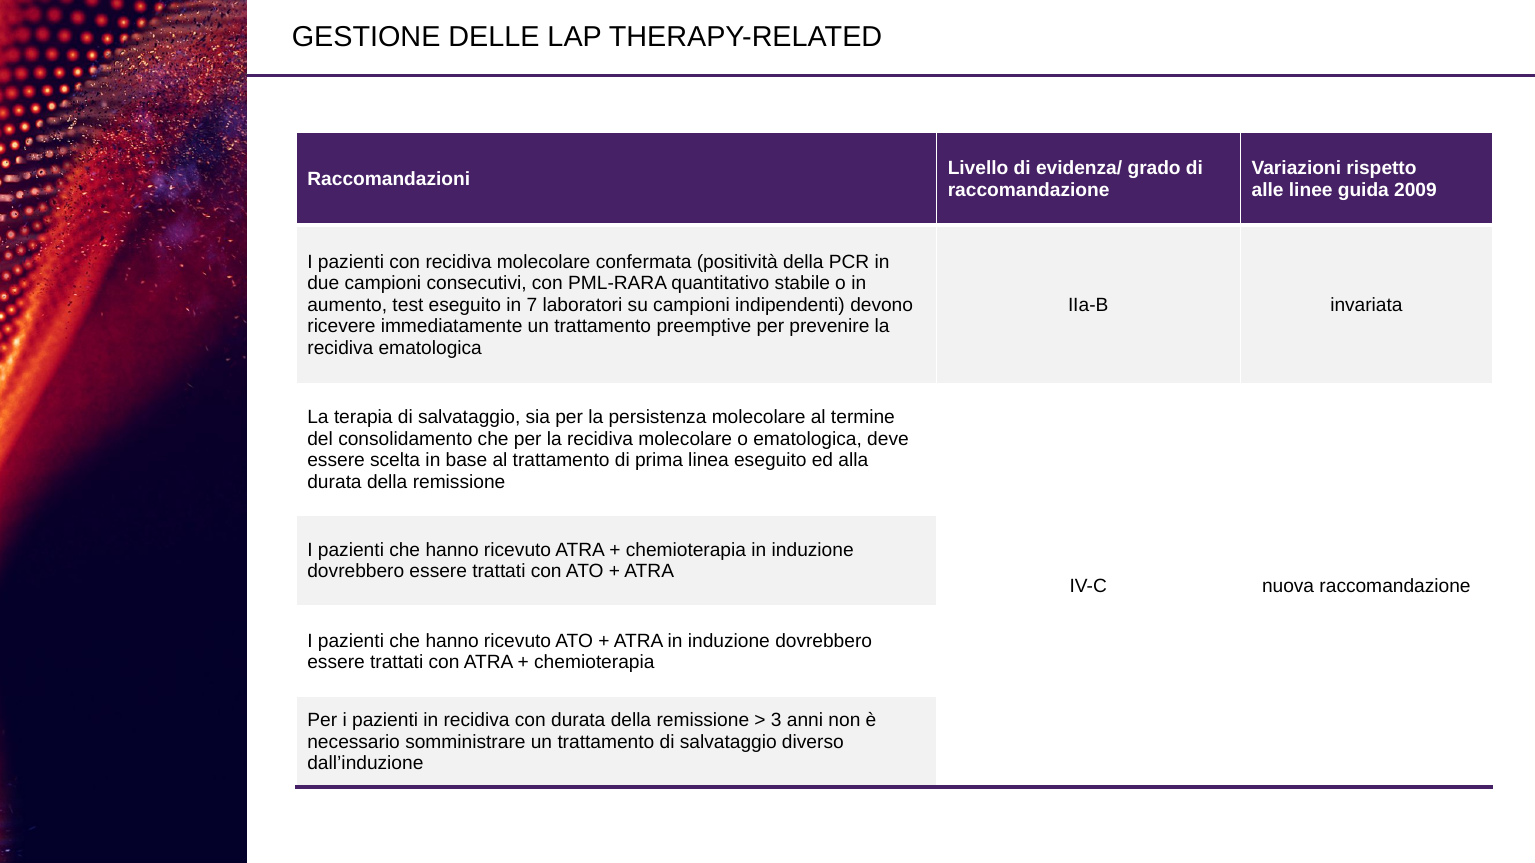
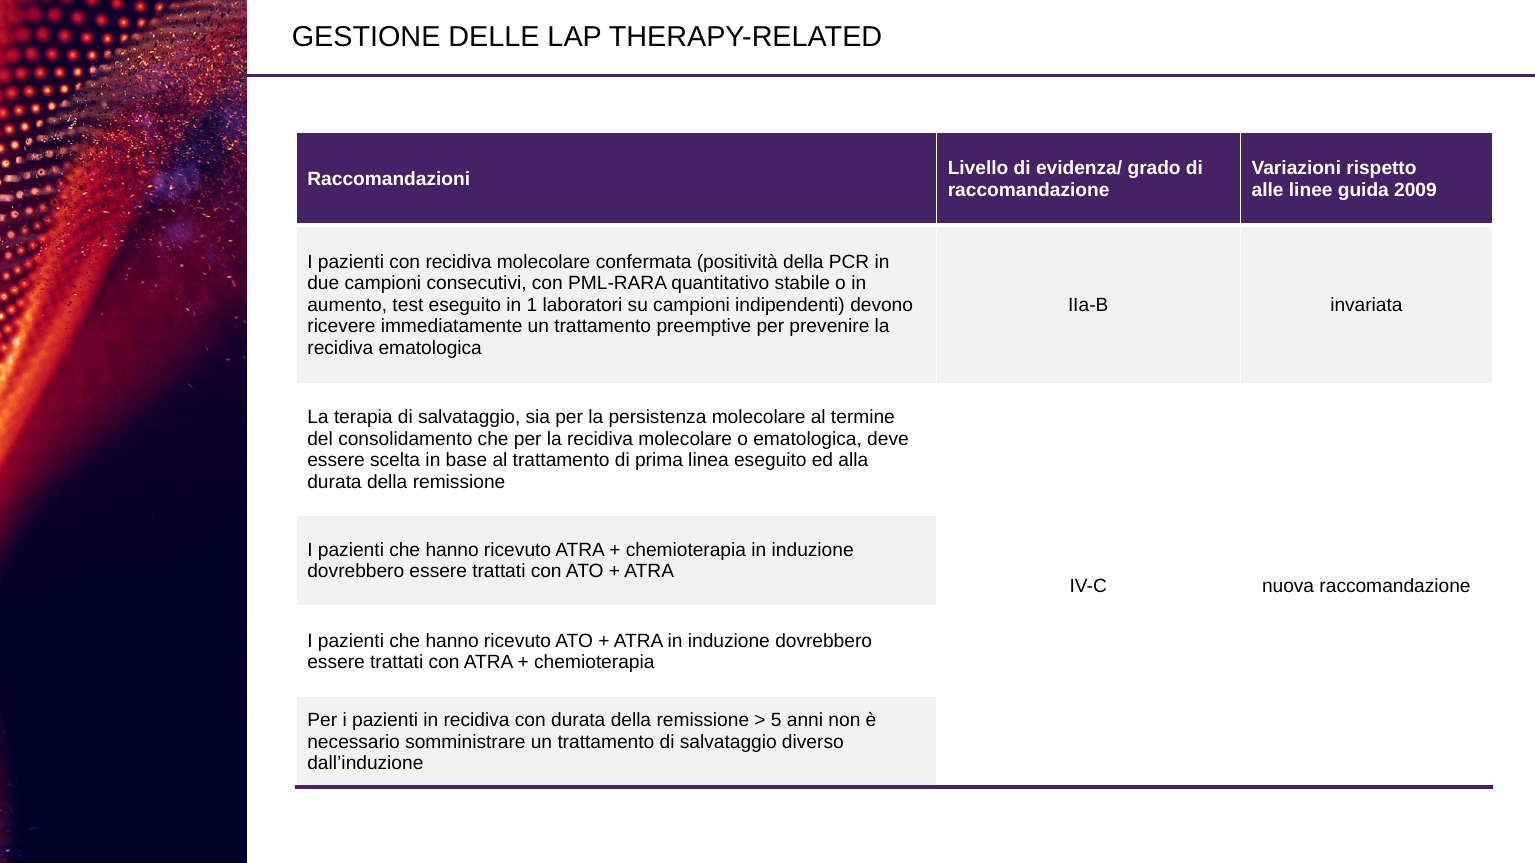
7: 7 -> 1
3: 3 -> 5
